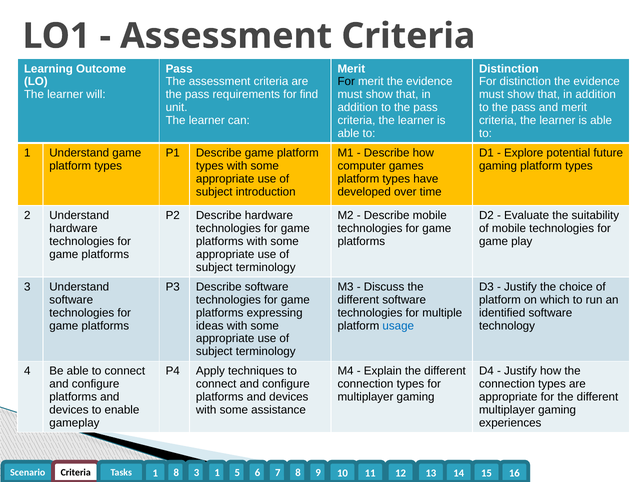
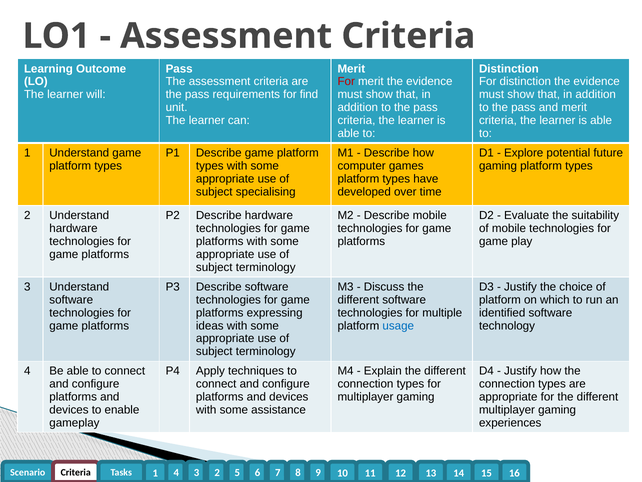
For at (346, 82) colour: black -> red
introduction: introduction -> specialising
1 8: 8 -> 4
3 1: 1 -> 2
